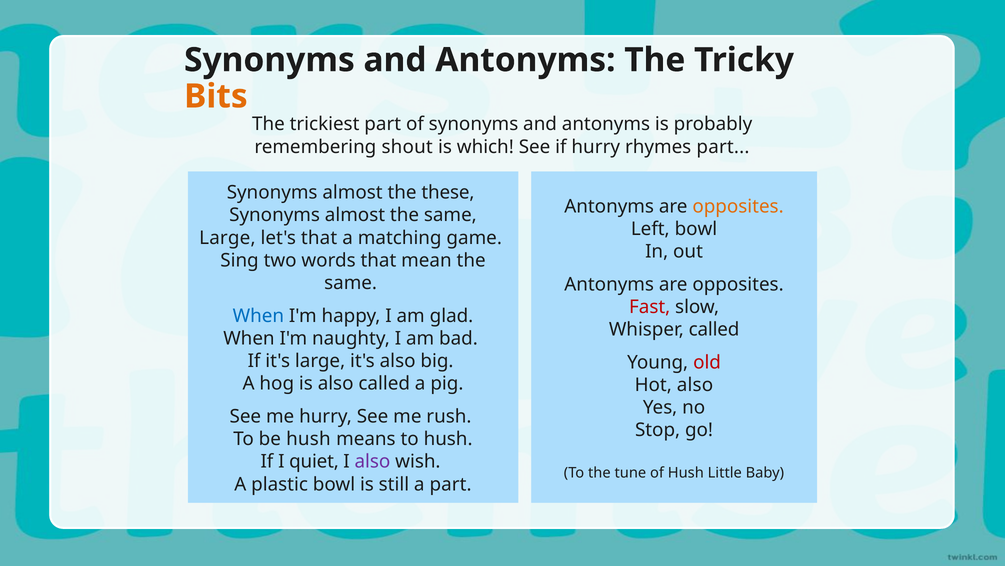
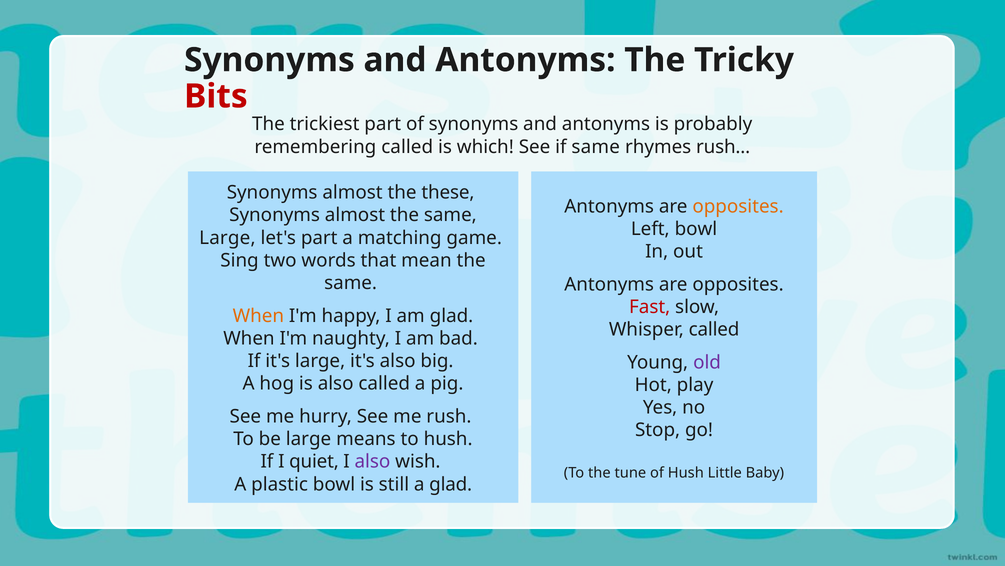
Bits colour: orange -> red
remembering shout: shout -> called
if hurry: hurry -> same
rhymes part: part -> rush
let's that: that -> part
When at (258, 315) colour: blue -> orange
old colour: red -> purple
Hot also: also -> play
be hush: hush -> large
a part: part -> glad
